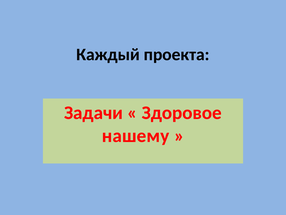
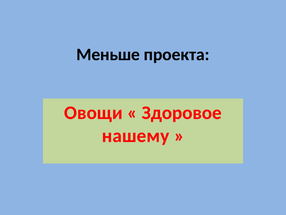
Каждый: Каждый -> Меньше
Задачи: Задачи -> Овощи
